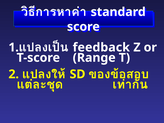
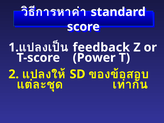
Range: Range -> Power
